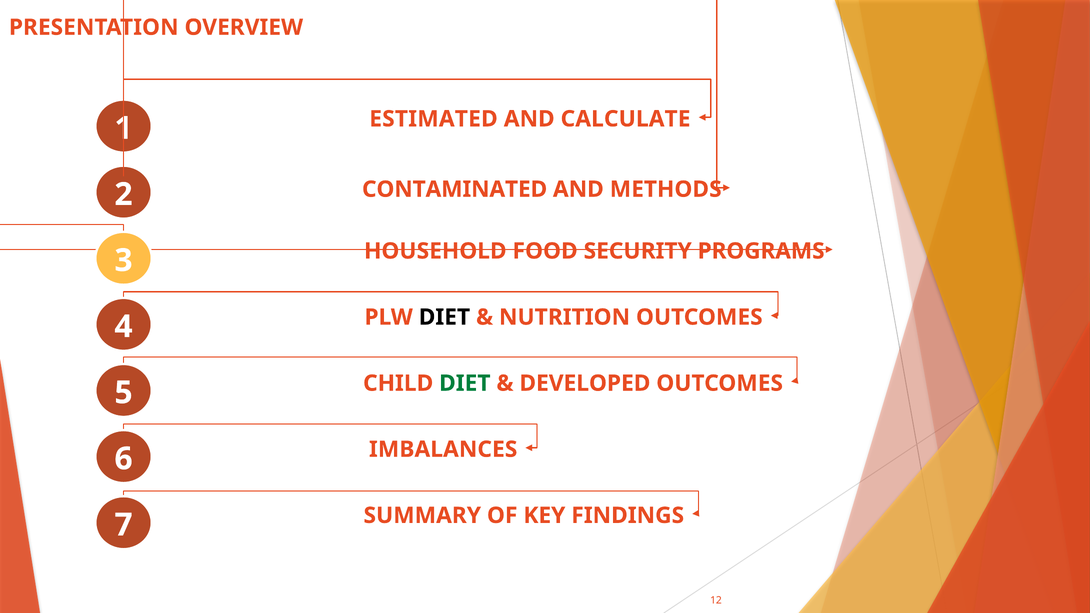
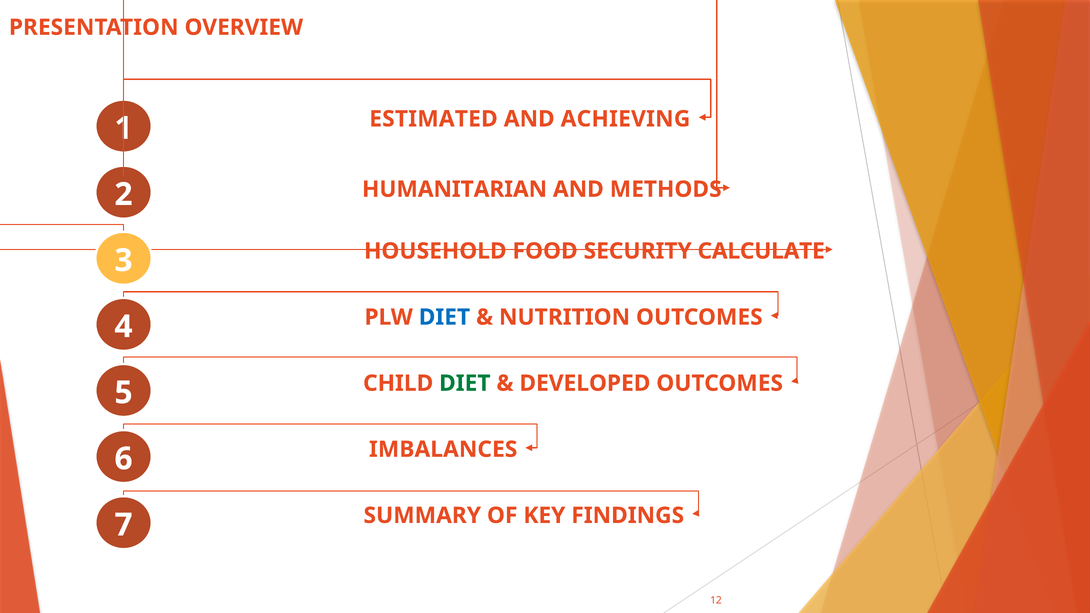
CALCULATE: CALCULATE -> ACHIEVING
CONTAMINATED: CONTAMINATED -> HUMANITARIAN
PROGRAMS: PROGRAMS -> CALCULATE
DIET at (444, 317) colour: black -> blue
